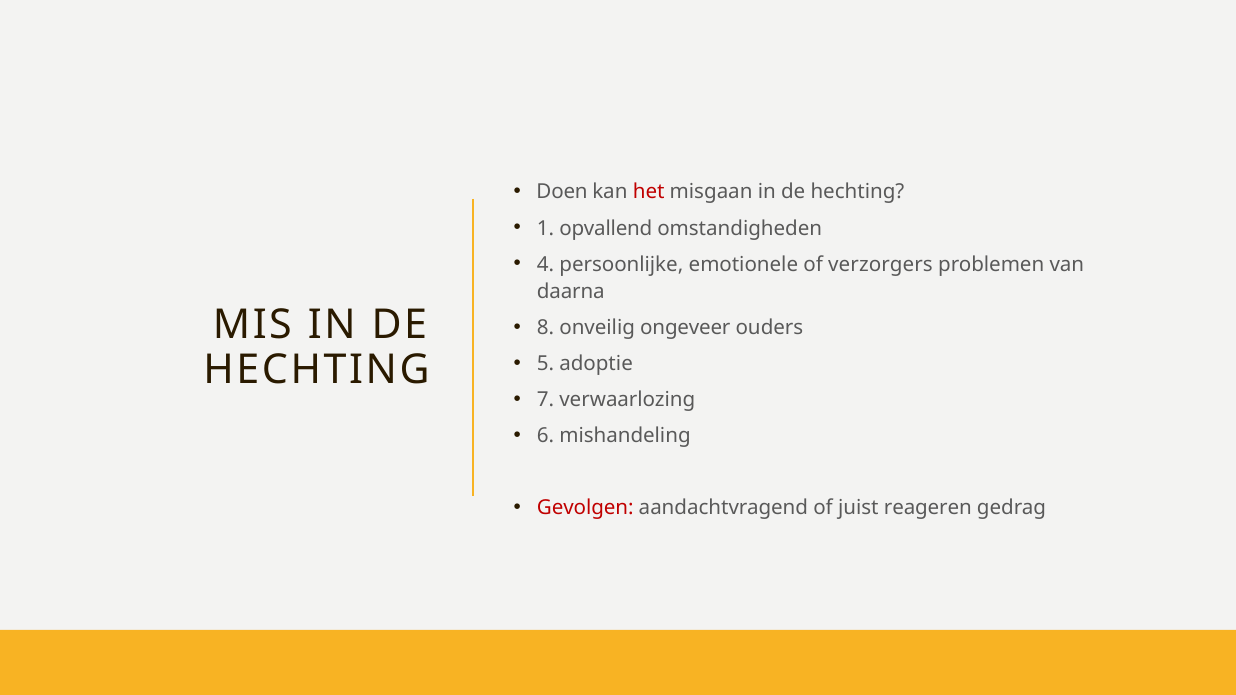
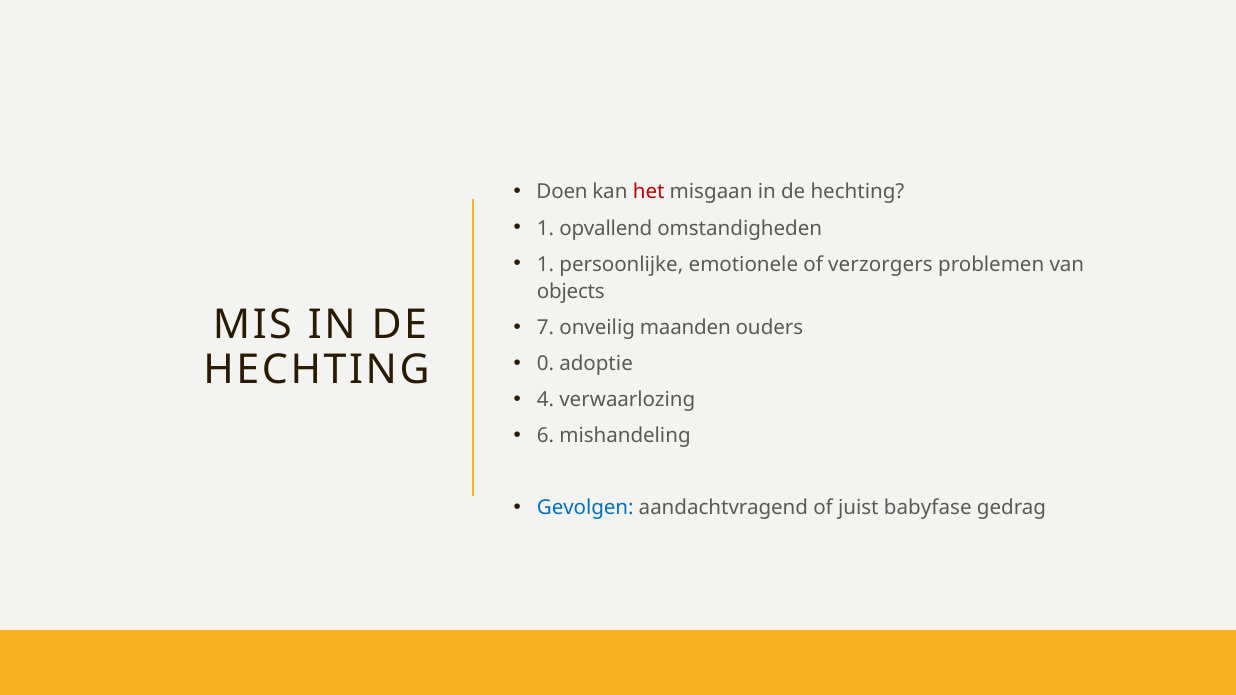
4 at (546, 264): 4 -> 1
daarna: daarna -> objects
8: 8 -> 7
ongeveer: ongeveer -> maanden
5: 5 -> 0
7: 7 -> 4
Gevolgen colour: red -> blue
reageren: reageren -> babyfase
